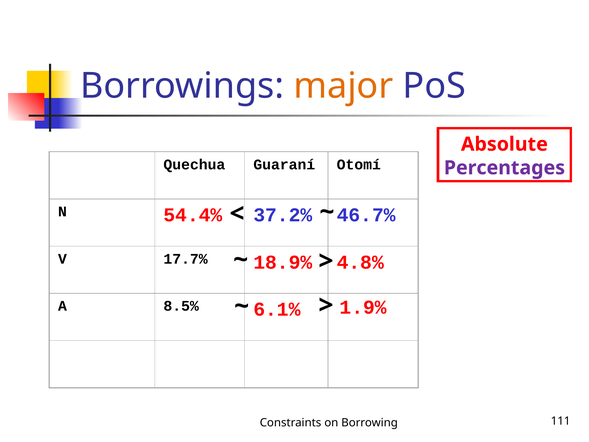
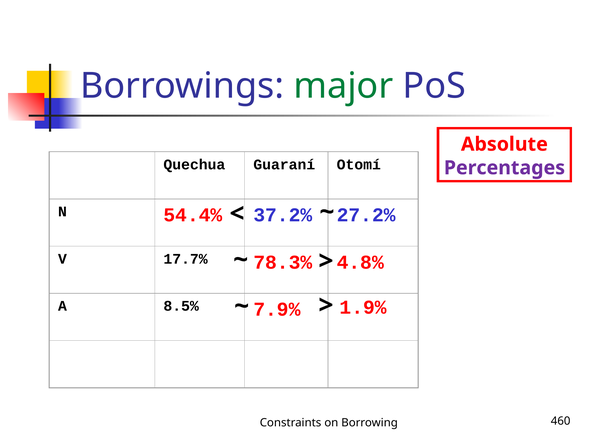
major colour: orange -> green
46.7%: 46.7% -> 27.2%
18.9%: 18.9% -> 78.3%
6.1%: 6.1% -> 7.9%
111: 111 -> 460
